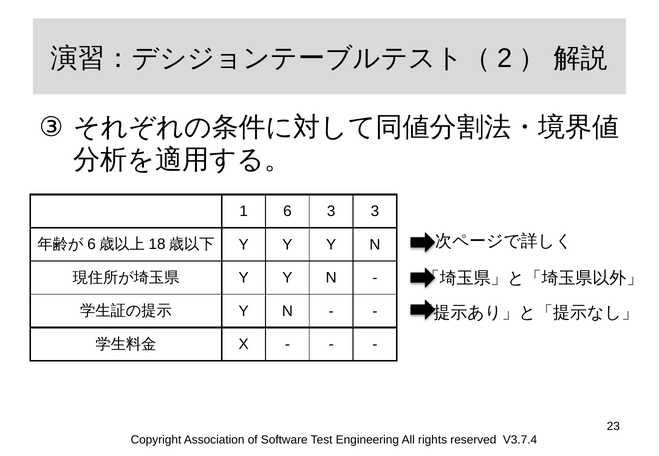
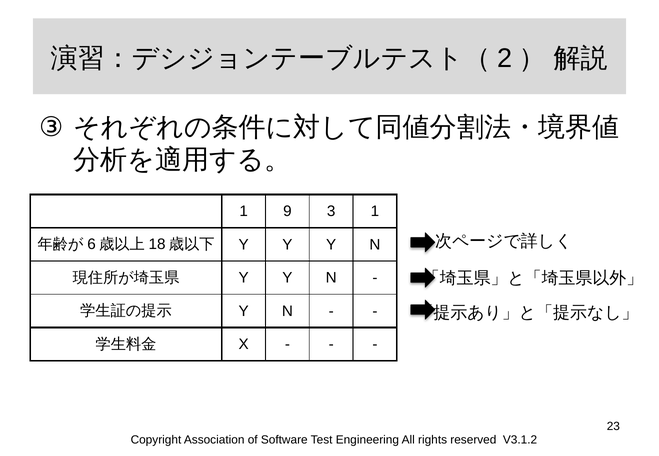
6: 6 -> 9
3 3: 3 -> 1
V3.7.4: V3.7.4 -> V3.1.2
